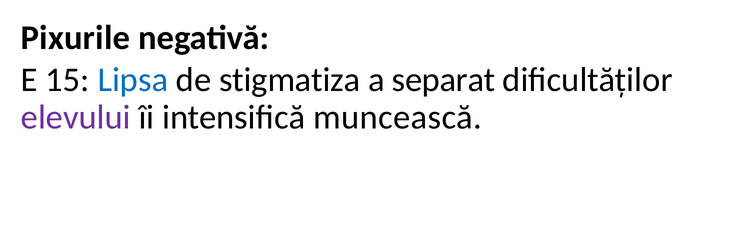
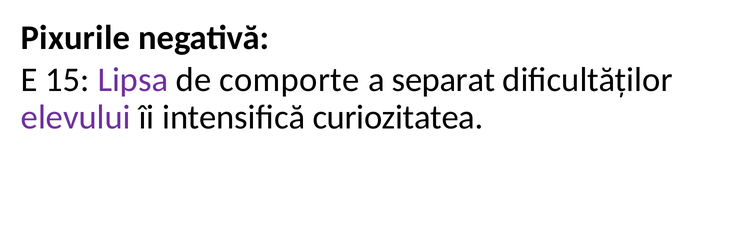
Lipsa colour: blue -> purple
stigmatiza: stigmatiza -> comporte
muncească: muncească -> curiozitatea
